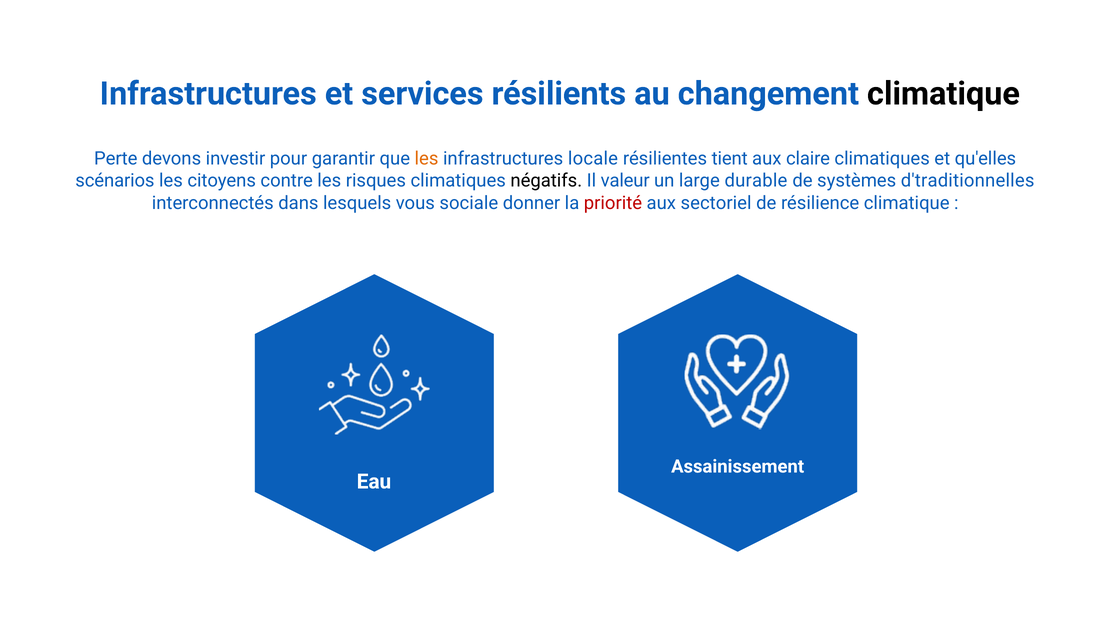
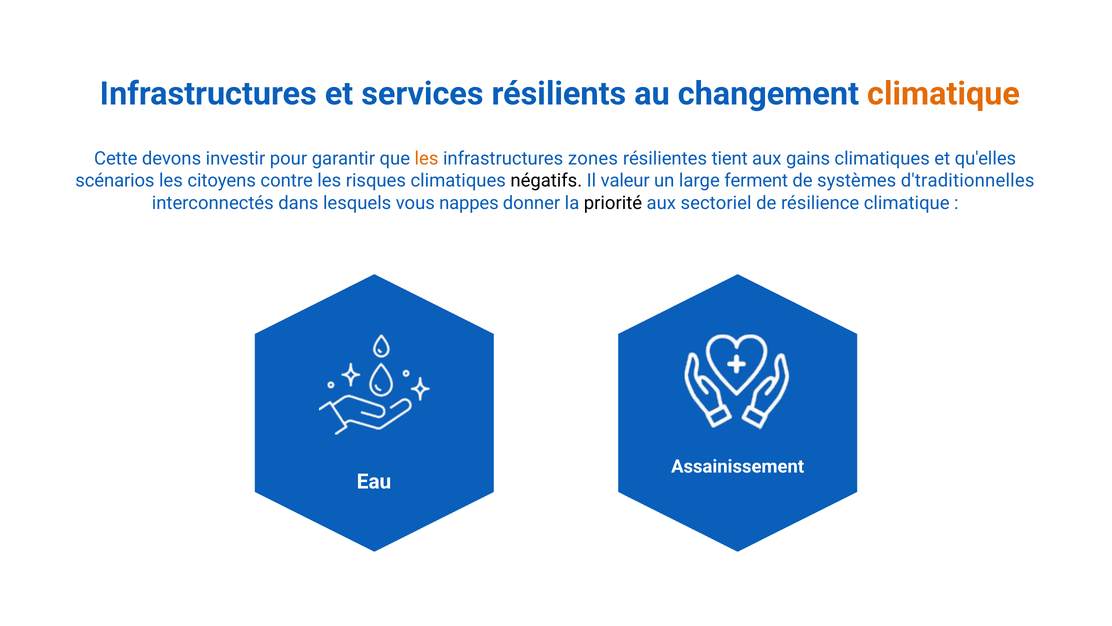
climatique at (943, 94) colour: black -> orange
Perte: Perte -> Cette
locale: locale -> zones
claire: claire -> gains
durable: durable -> ferment
sociale: sociale -> nappes
priorité colour: red -> black
